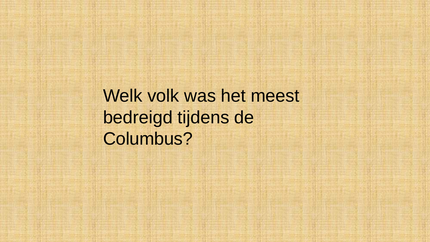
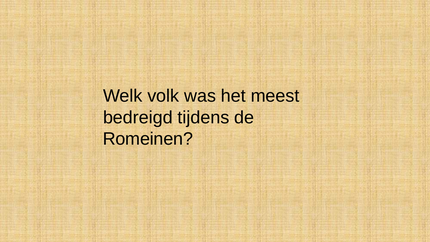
Columbus: Columbus -> Romeinen
